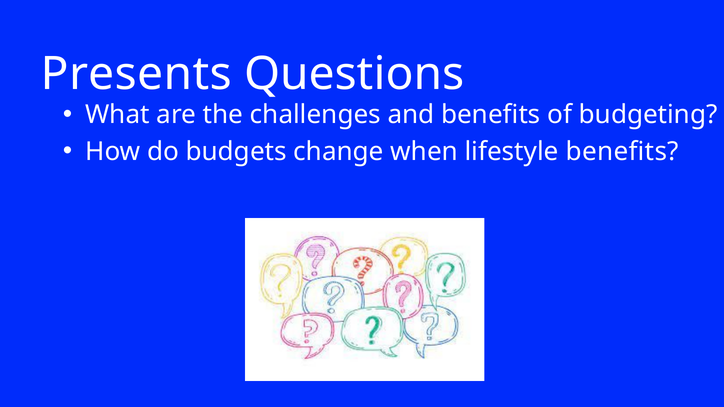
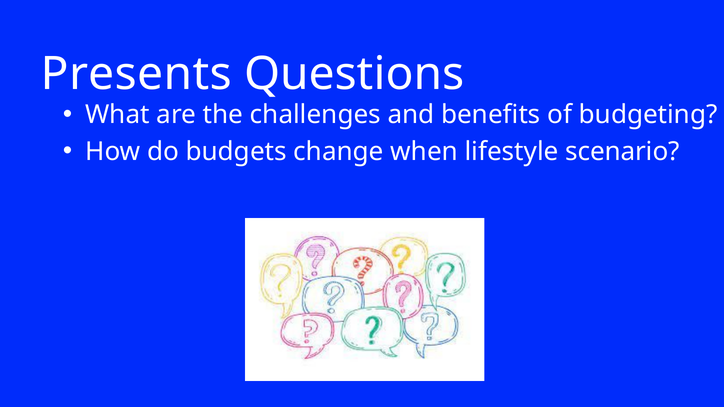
lifestyle benefits: benefits -> scenario
